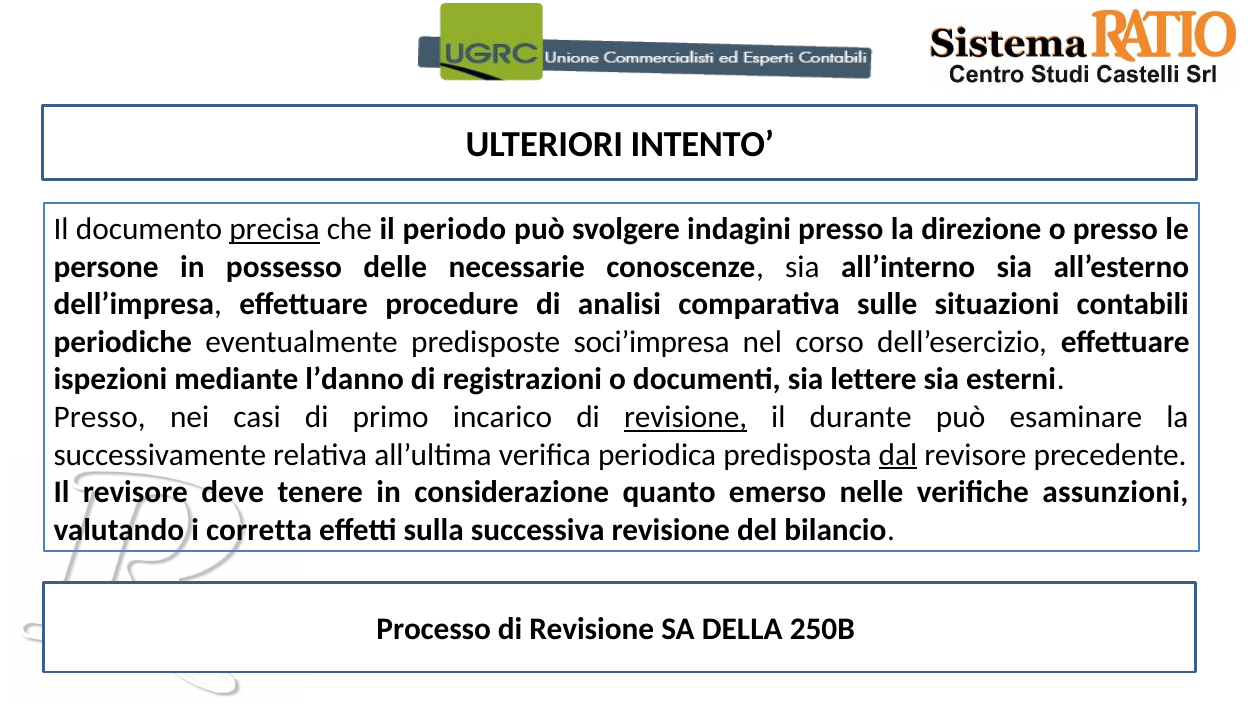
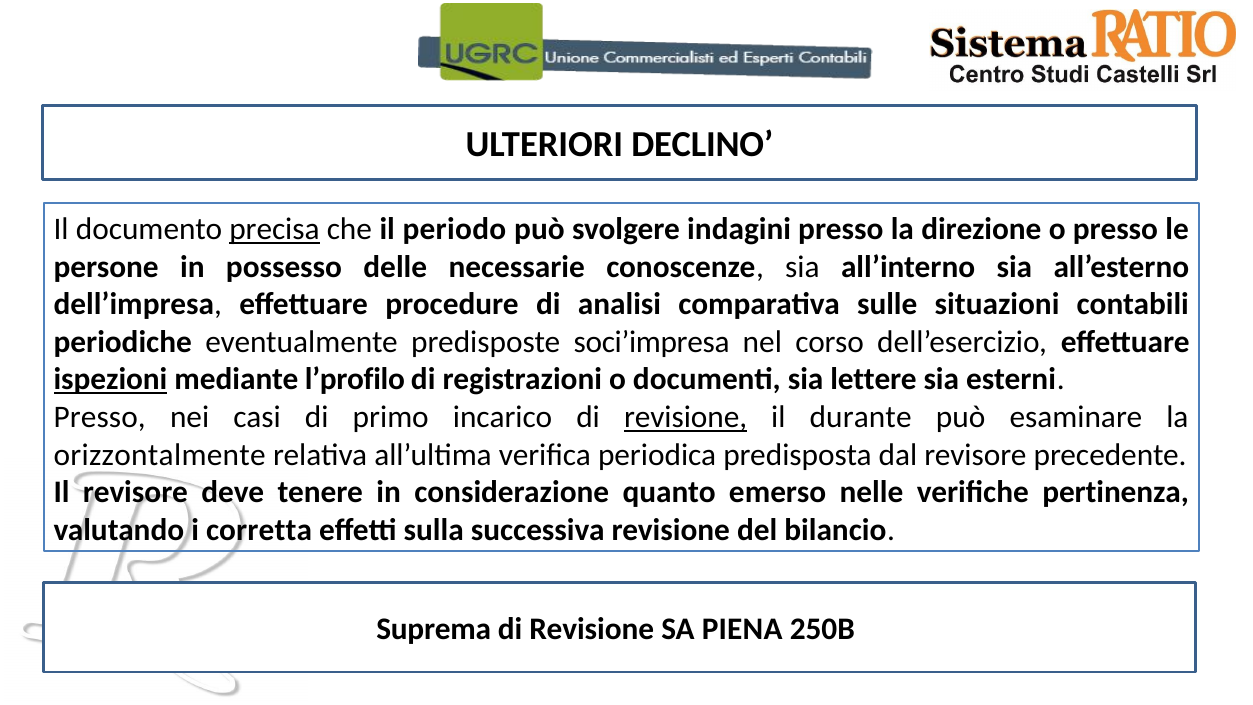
INTENTO: INTENTO -> DECLINO
ispezioni underline: none -> present
l’danno: l’danno -> l’profilo
successivamente: successivamente -> orizzontalmente
dal underline: present -> none
assunzioni: assunzioni -> pertinenza
Processo: Processo -> Suprema
DELLA: DELLA -> PIENA
